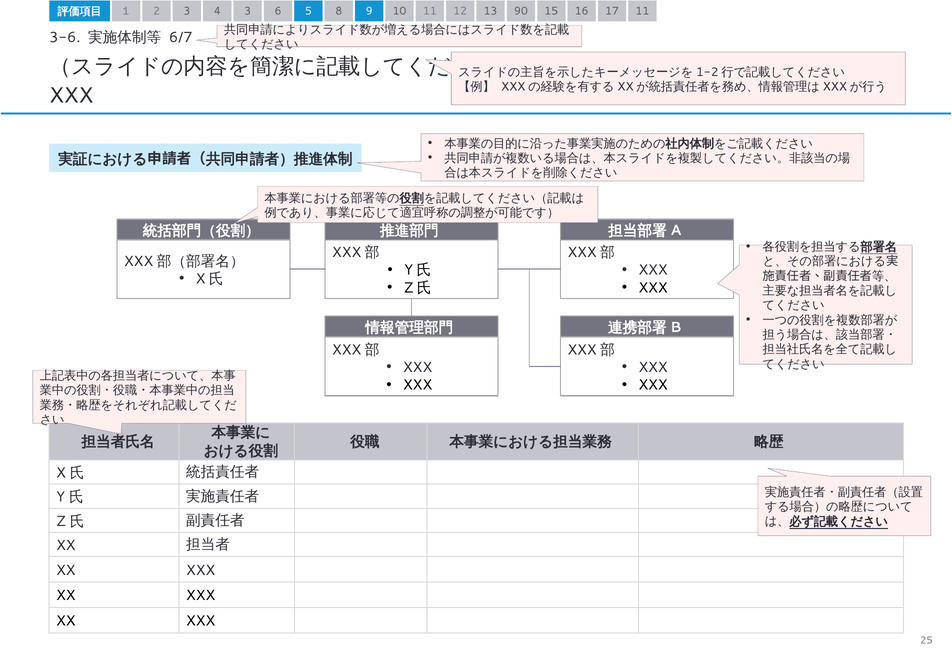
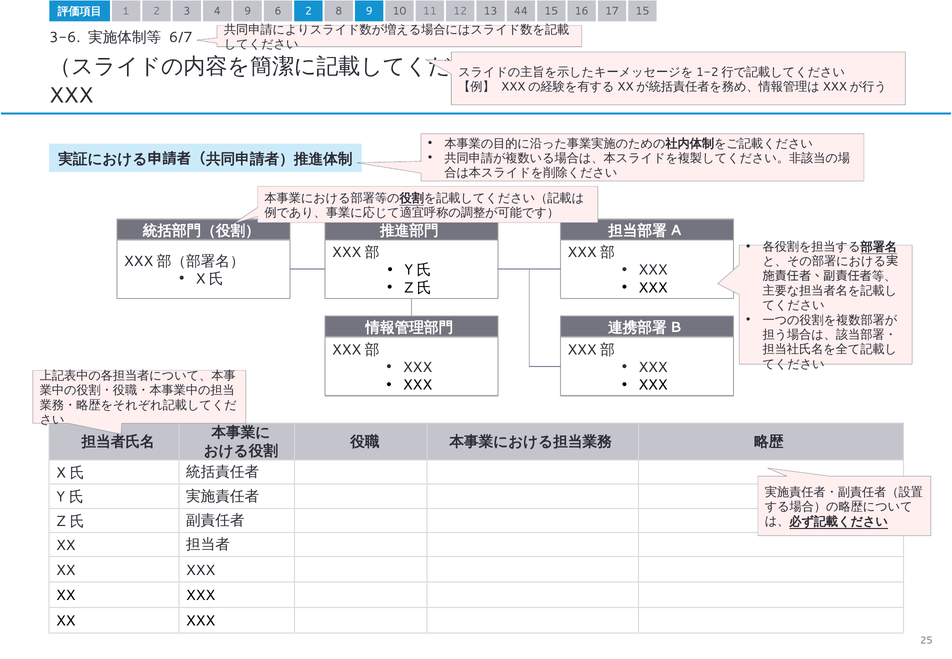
4 3: 3 -> 9
6 5: 5 -> 2
90: 90 -> 44
17 11: 11 -> 15
